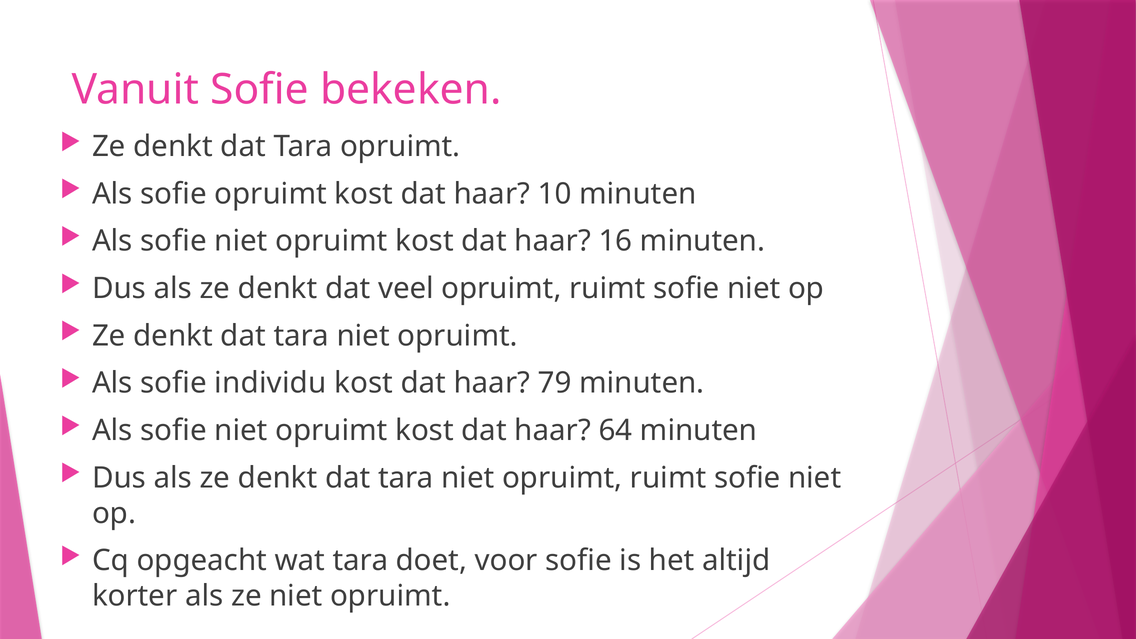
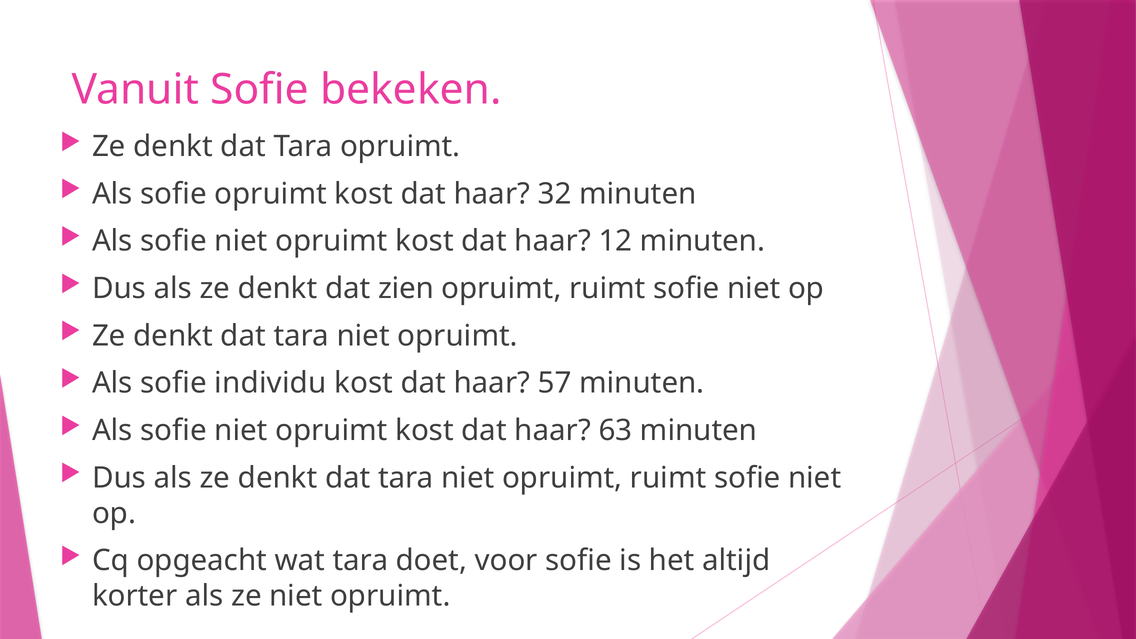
10: 10 -> 32
16: 16 -> 12
veel: veel -> zien
79: 79 -> 57
64: 64 -> 63
